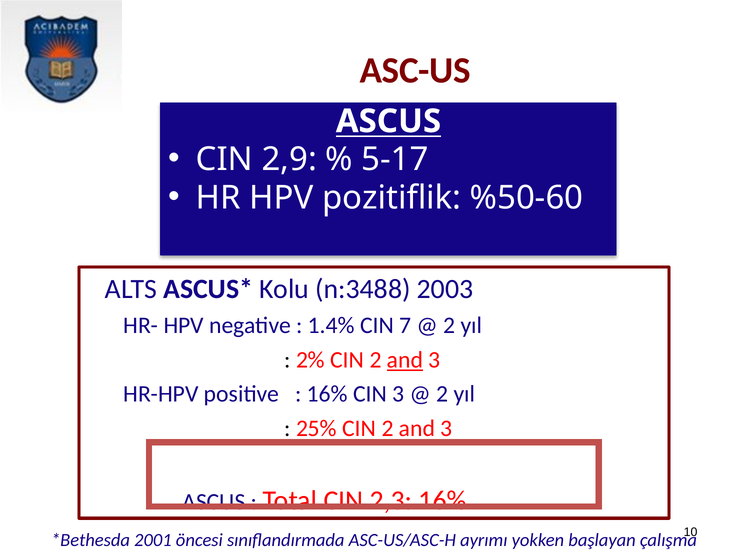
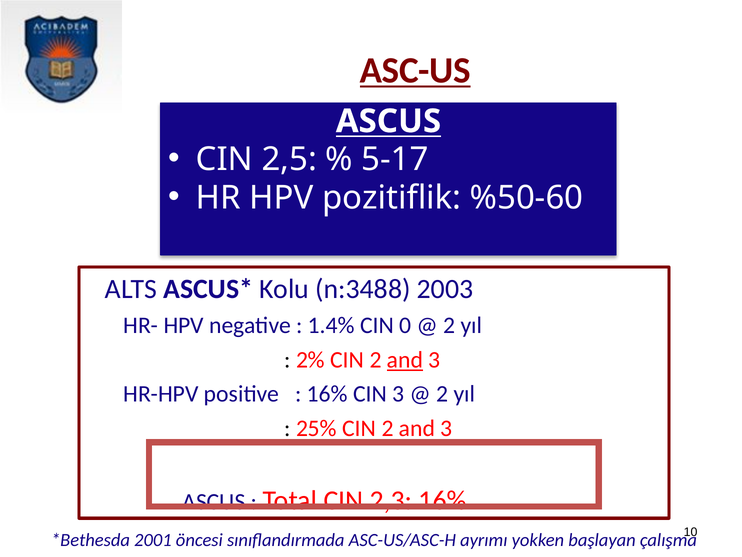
ASC-US underline: none -> present
2,9: 2,9 -> 2,5
7: 7 -> 0
